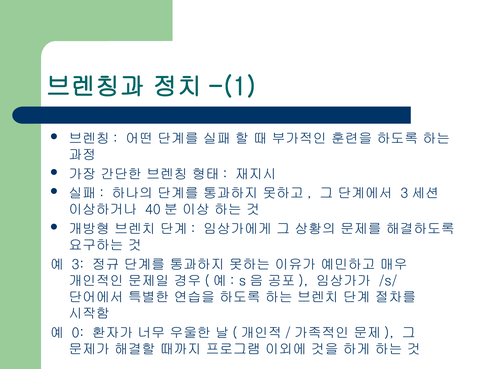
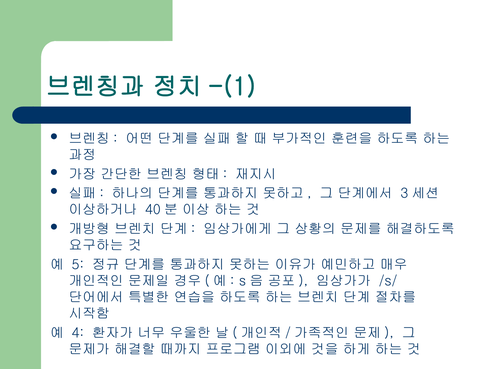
3: 3 -> 5
0: 0 -> 4
